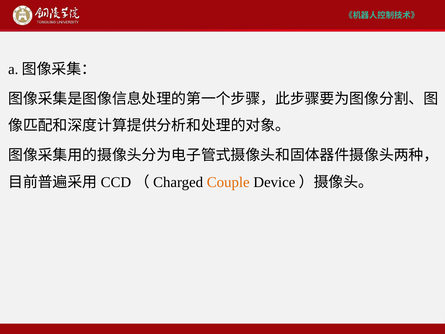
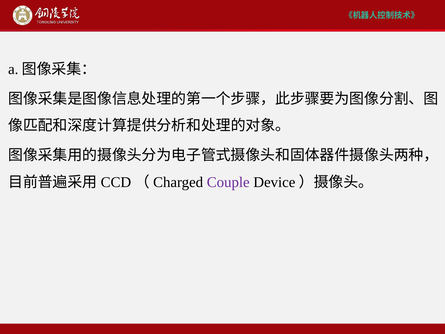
Couple colour: orange -> purple
